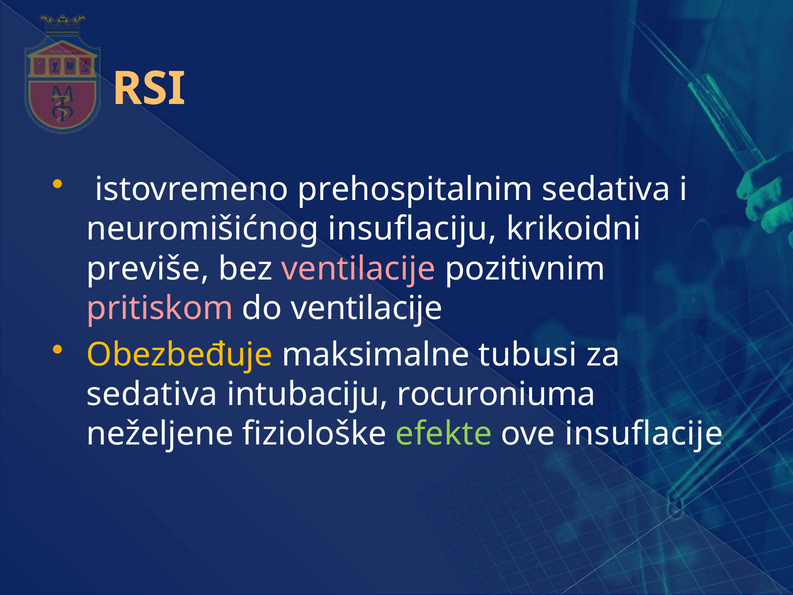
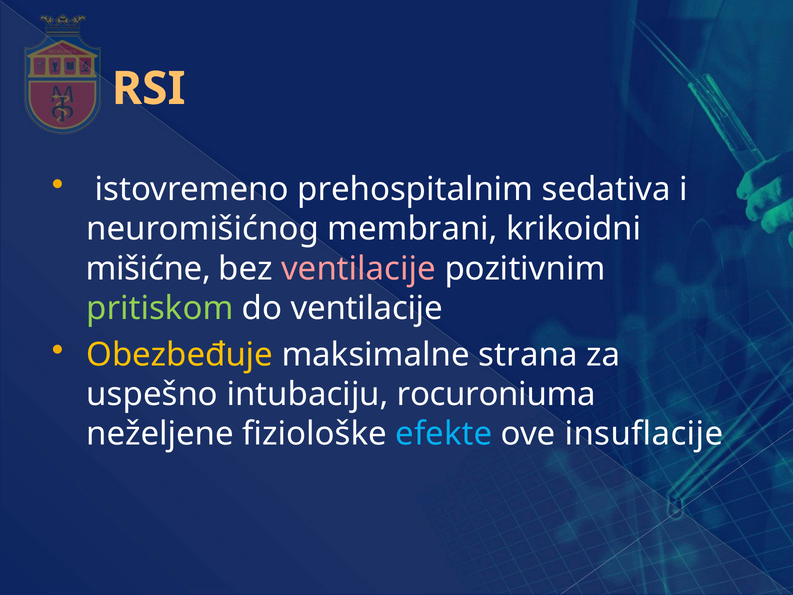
insuflaciju: insuflaciju -> membrani
previše: previše -> mišićne
pritiskom colour: pink -> light green
tubusi: tubusi -> strana
sedativa at (152, 394): sedativa -> uspešno
efekte colour: light green -> light blue
